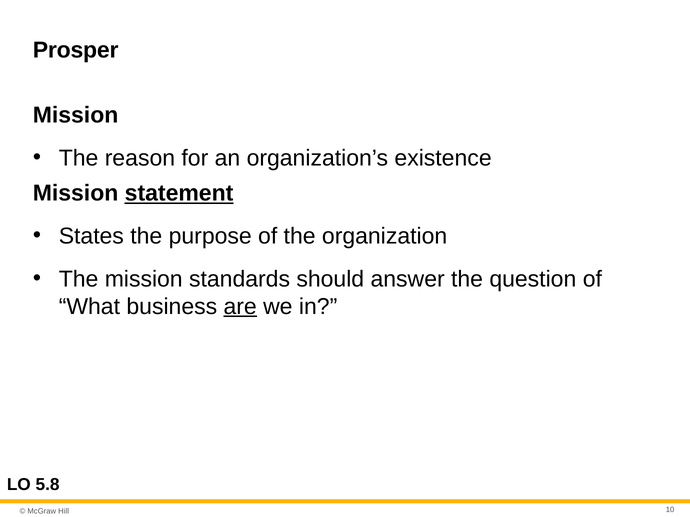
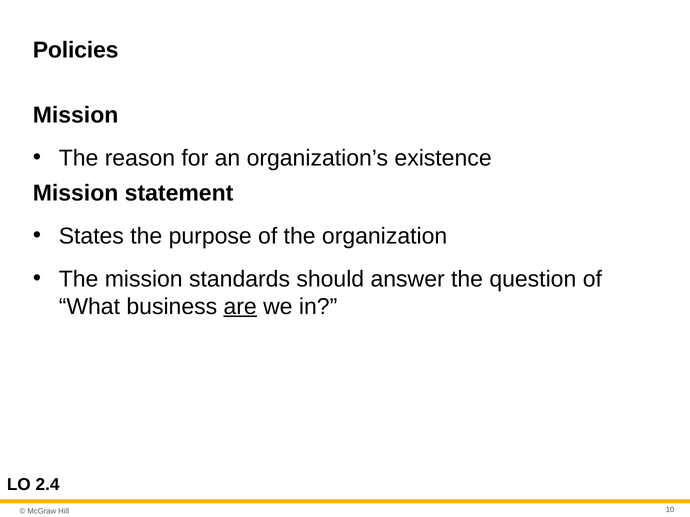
Prosper: Prosper -> Policies
statement underline: present -> none
5.8: 5.8 -> 2.4
